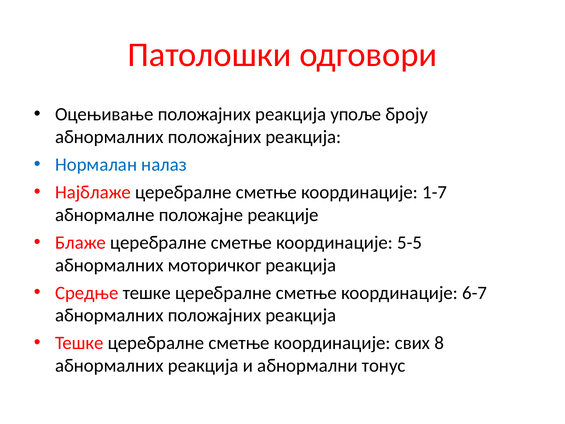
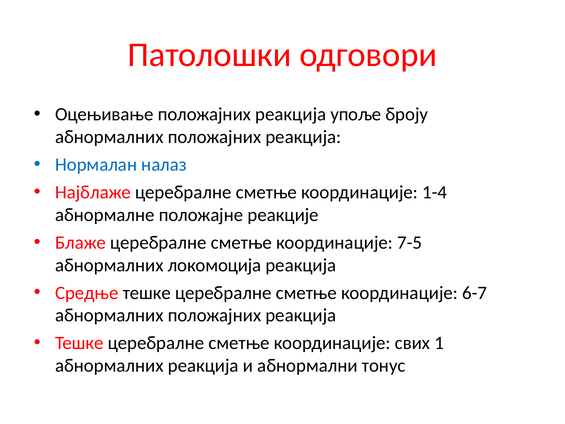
1-7: 1-7 -> 1-4
5-5: 5-5 -> 7-5
моторичког: моторичког -> локомоција
8: 8 -> 1
